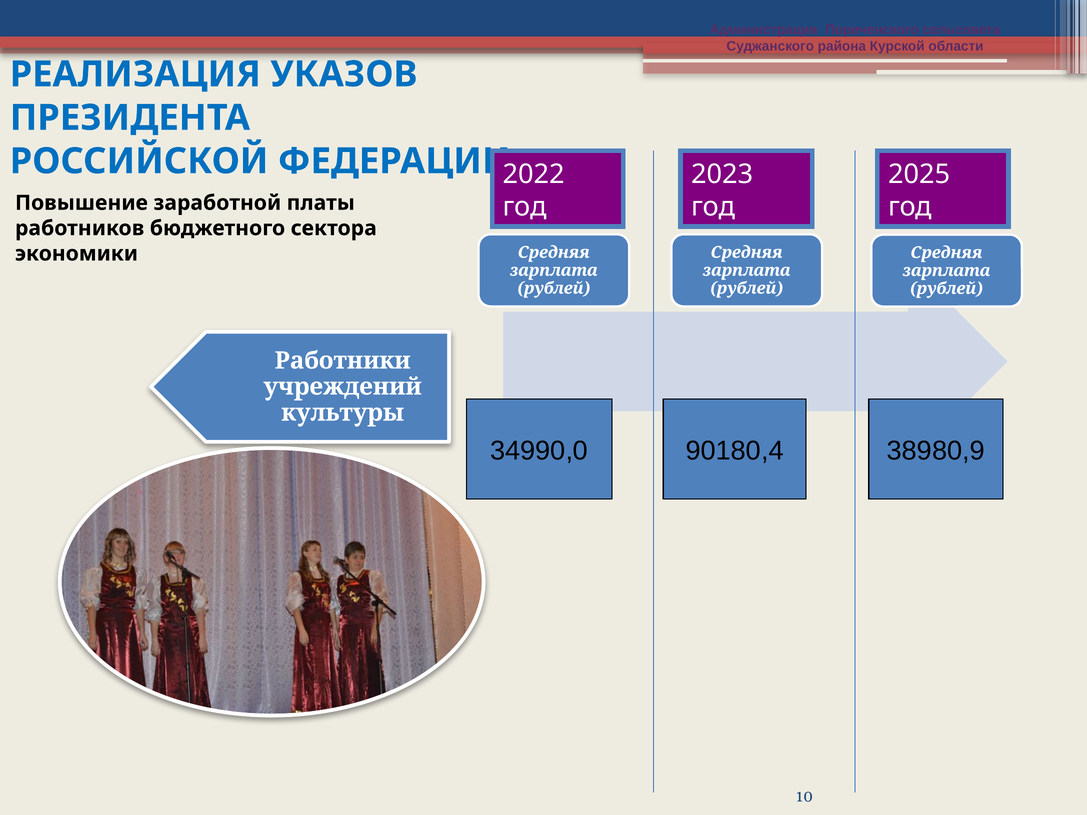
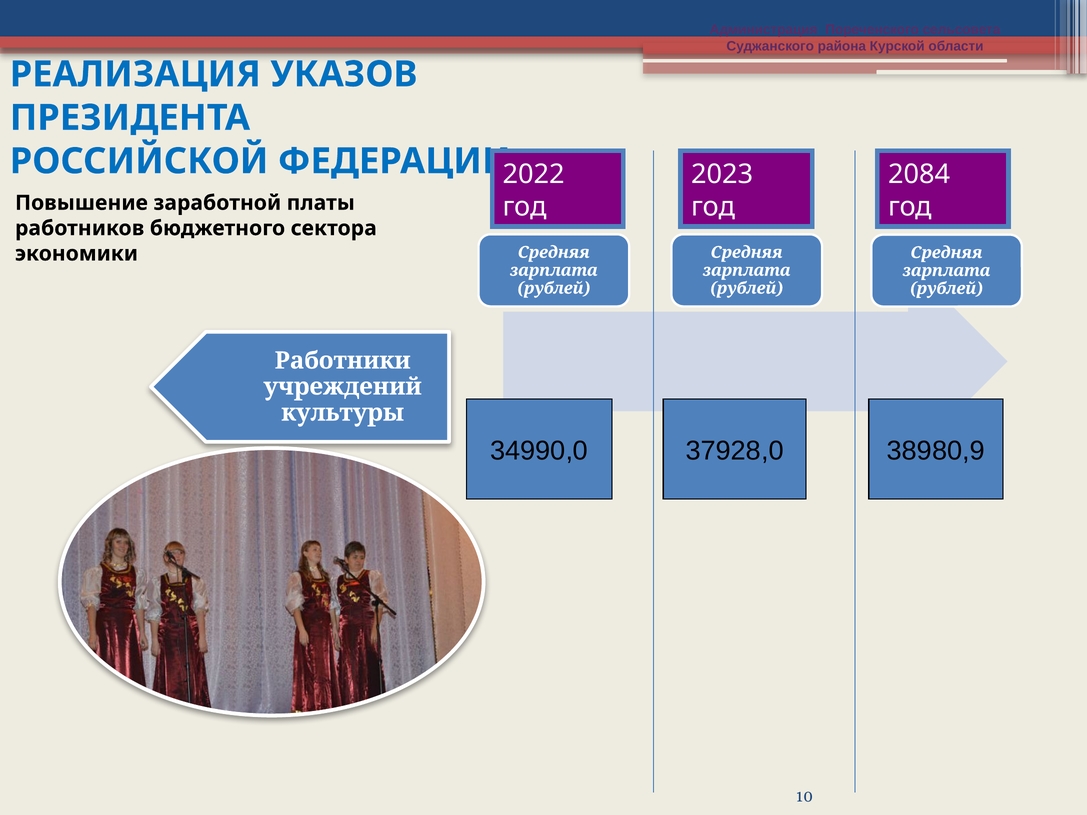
2025: 2025 -> 2084
90180,4: 90180,4 -> 37928,0
